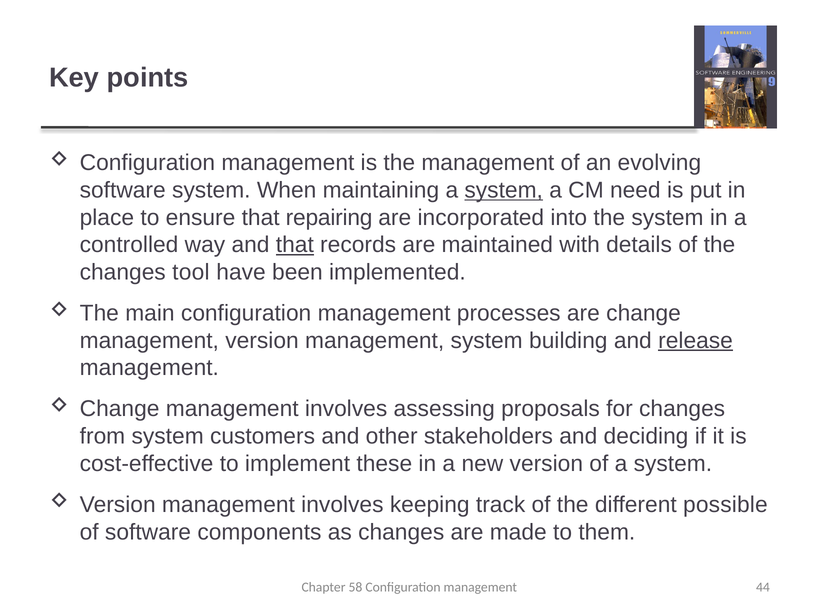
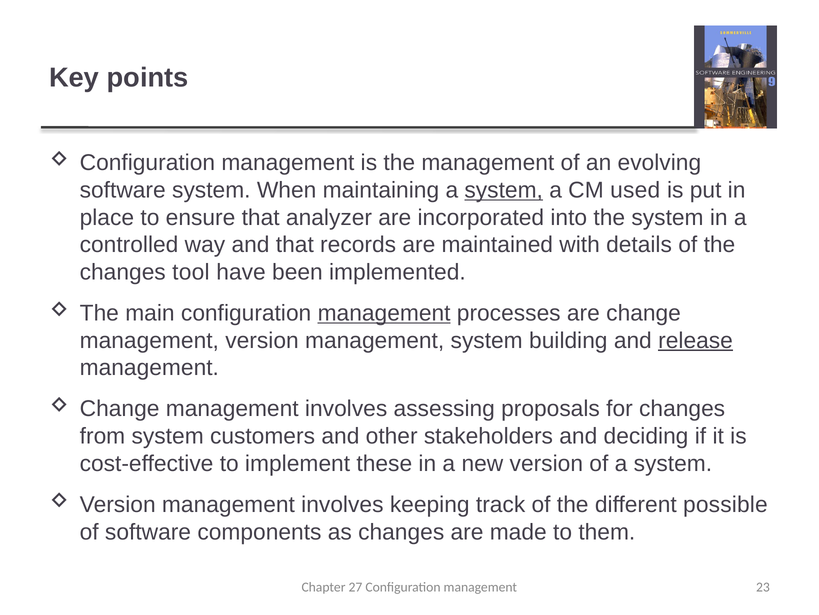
need: need -> used
repairing: repairing -> analyzer
that at (295, 245) underline: present -> none
management at (384, 313) underline: none -> present
58: 58 -> 27
44: 44 -> 23
